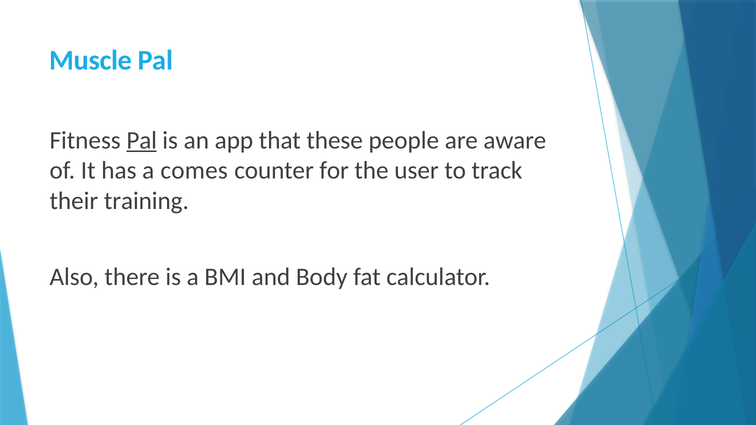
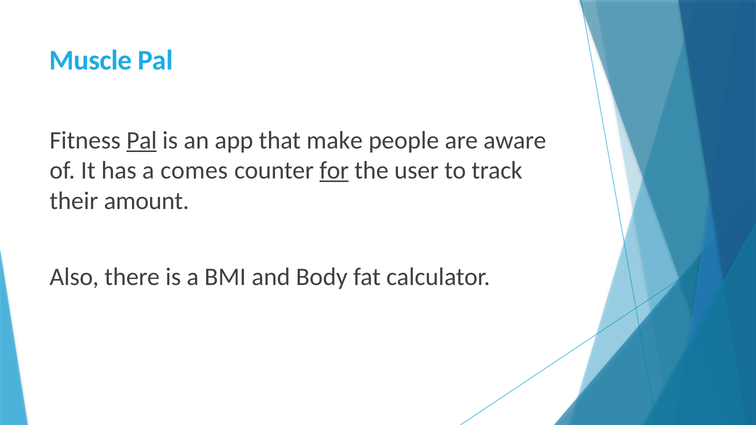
these: these -> make
for underline: none -> present
training: training -> amount
